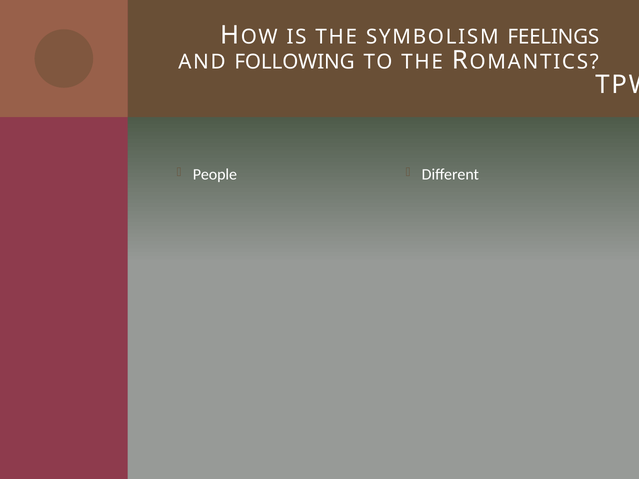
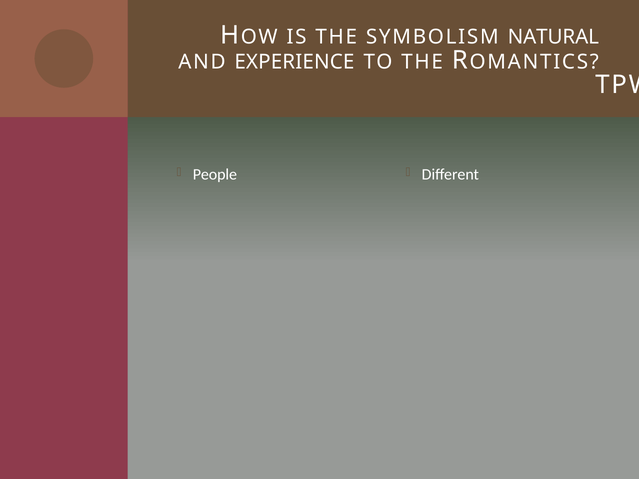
FEELINGS: FEELINGS -> NATURAL
FOLLOWING: FOLLOWING -> EXPERIENCE
